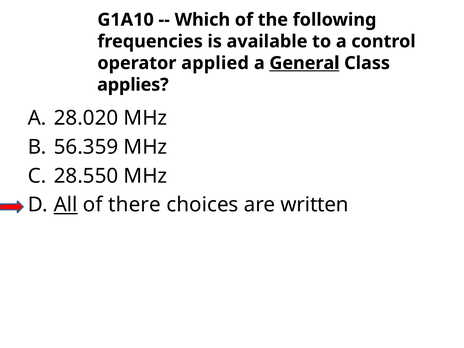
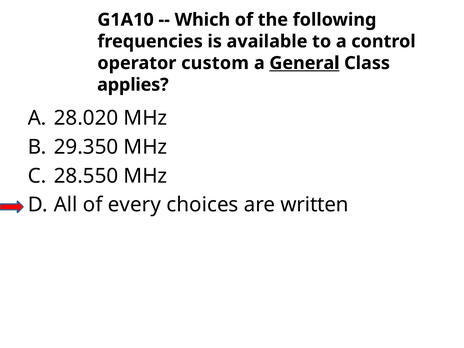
applied: applied -> custom
56.359: 56.359 -> 29.350
All underline: present -> none
there: there -> every
